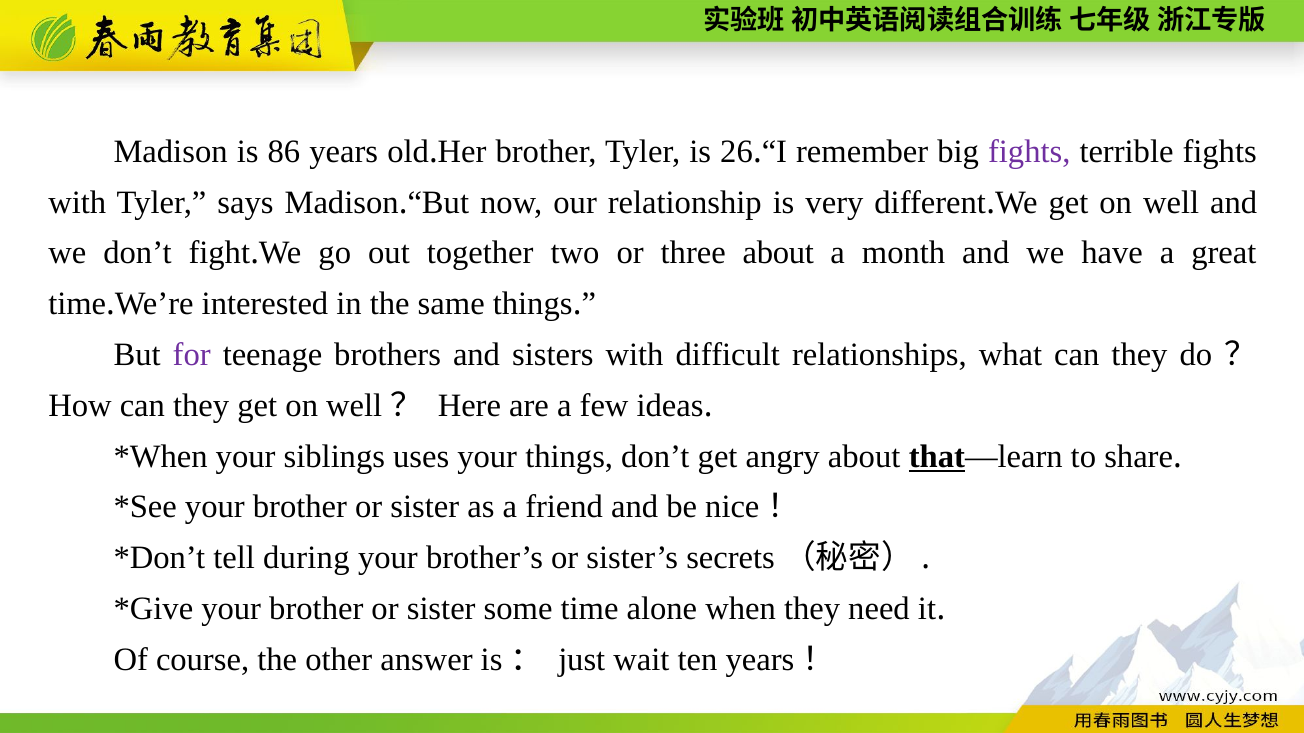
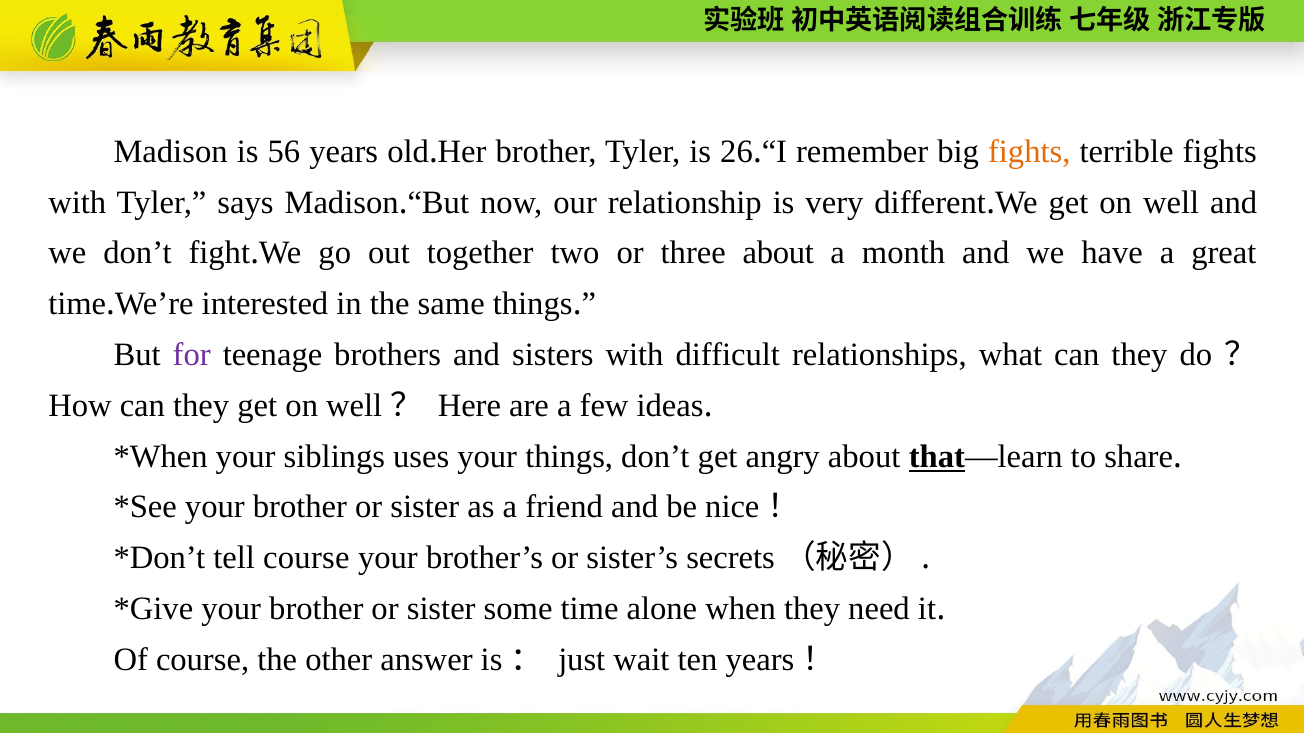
86: 86 -> 56
fights at (1029, 152) colour: purple -> orange
tell during: during -> course
